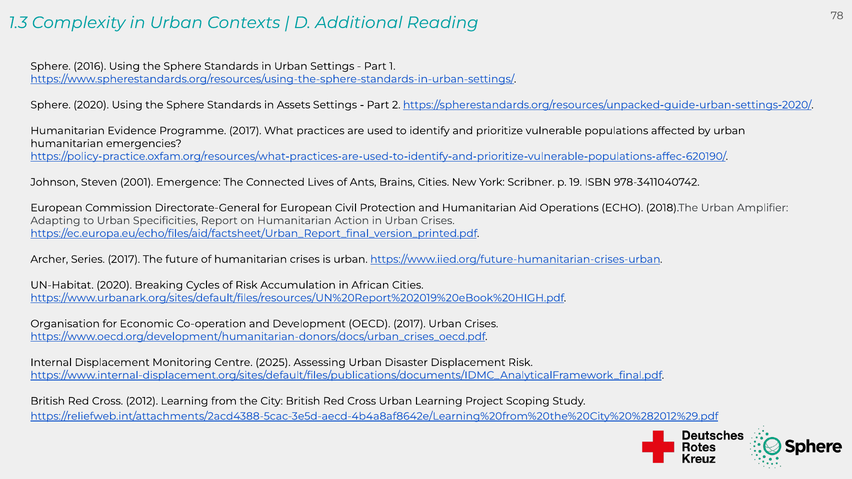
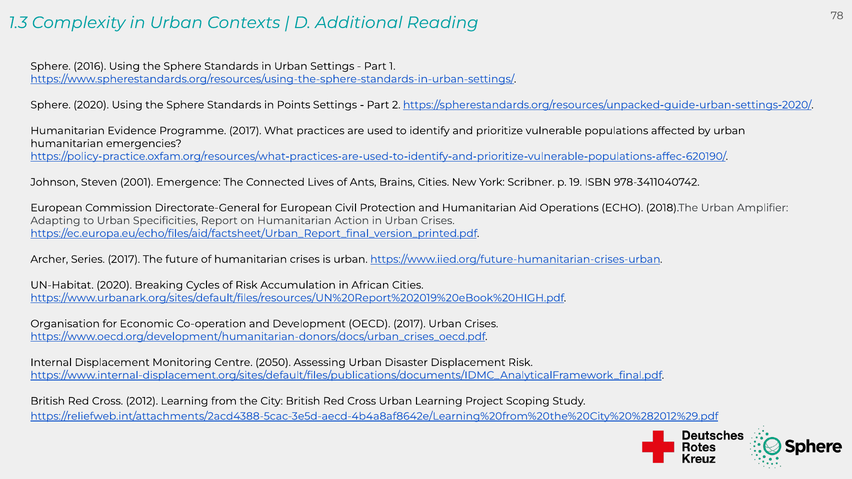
Assets: Assets -> Points
2025: 2025 -> 2050
